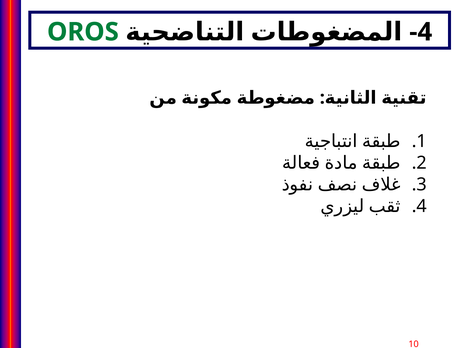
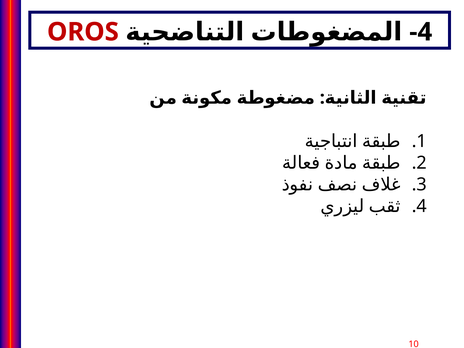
OROS colour: green -> red
